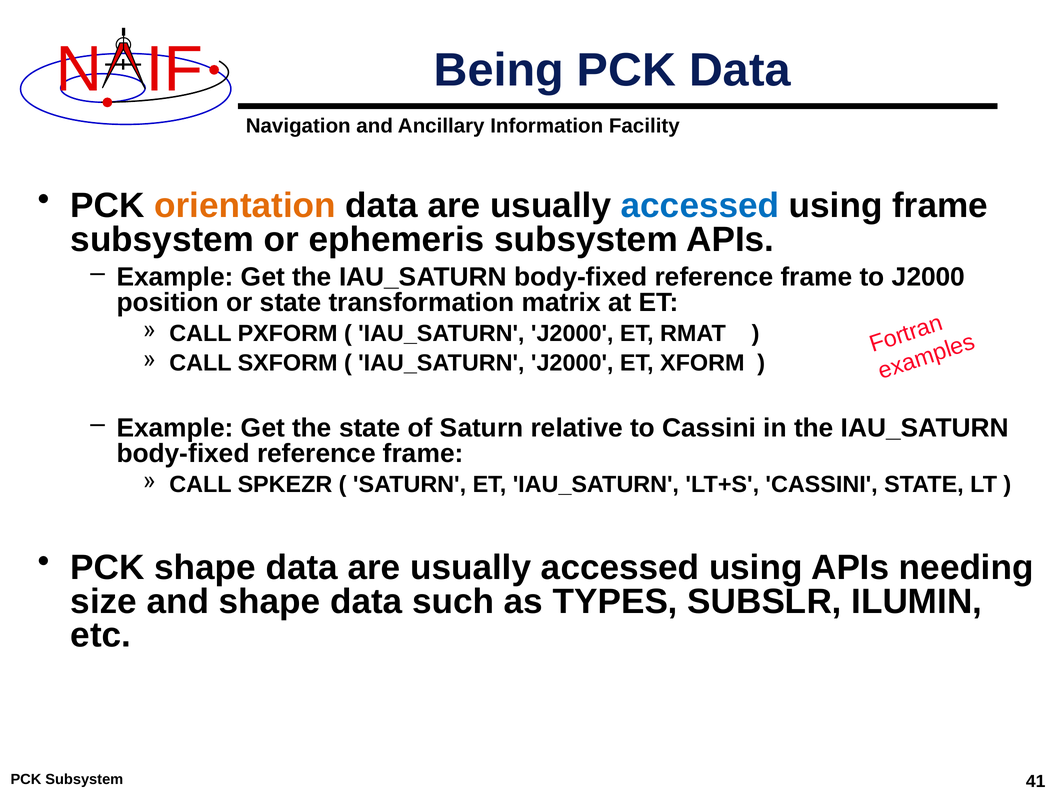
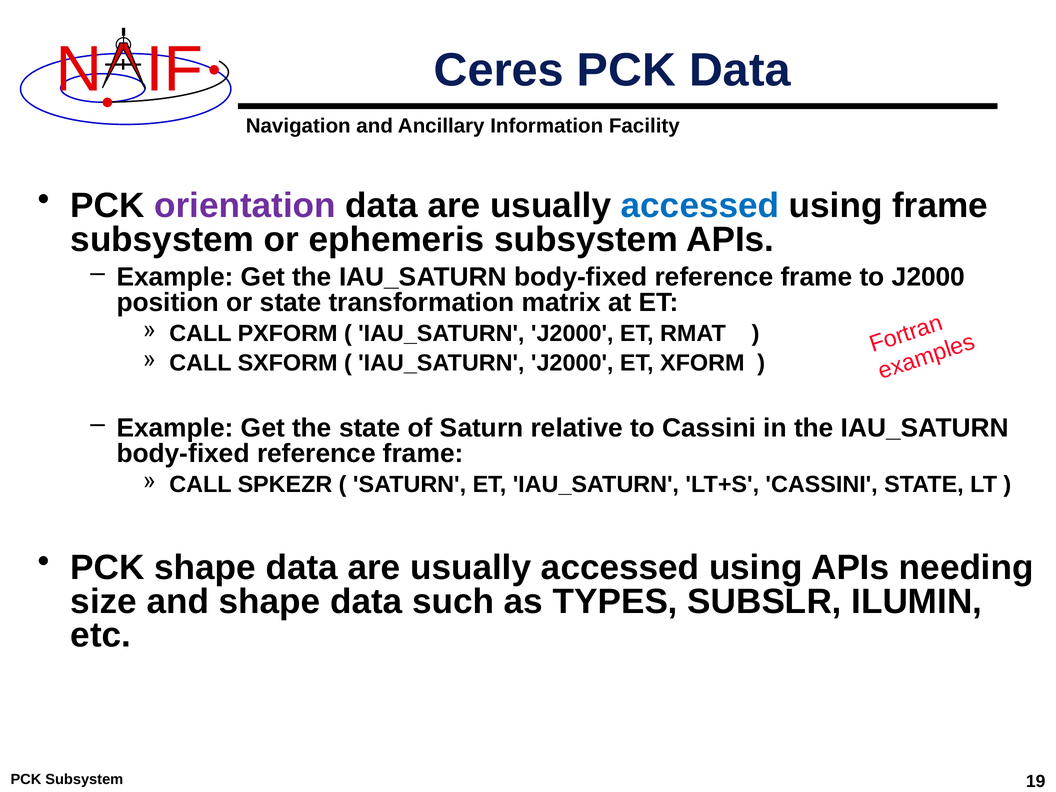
Being: Being -> Ceres
orientation colour: orange -> purple
41: 41 -> 19
